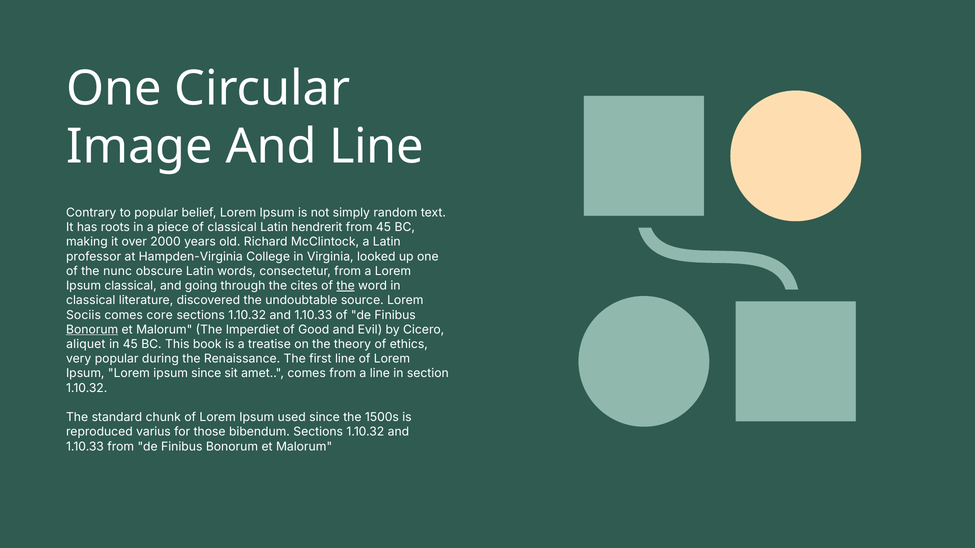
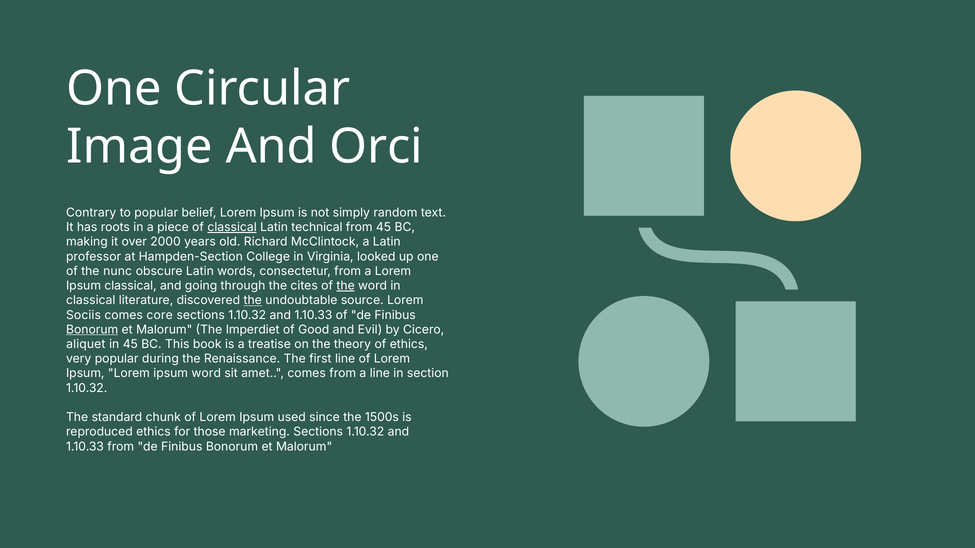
And Line: Line -> Orci
classical at (232, 228) underline: none -> present
hendrerit: hendrerit -> technical
Hampden-Virginia: Hampden-Virginia -> Hampden-Section
the at (253, 301) underline: none -> present
ipsum since: since -> word
reproduced varius: varius -> ethics
bibendum: bibendum -> marketing
